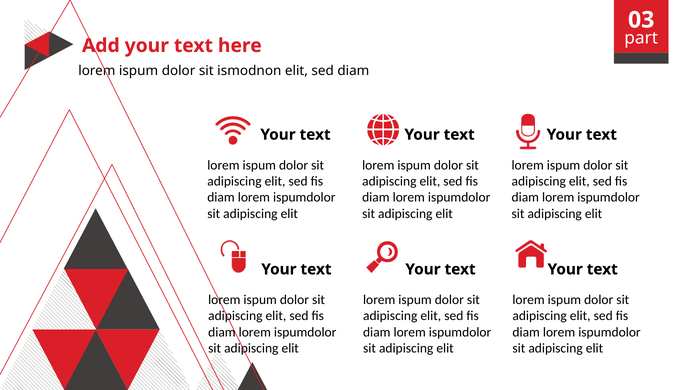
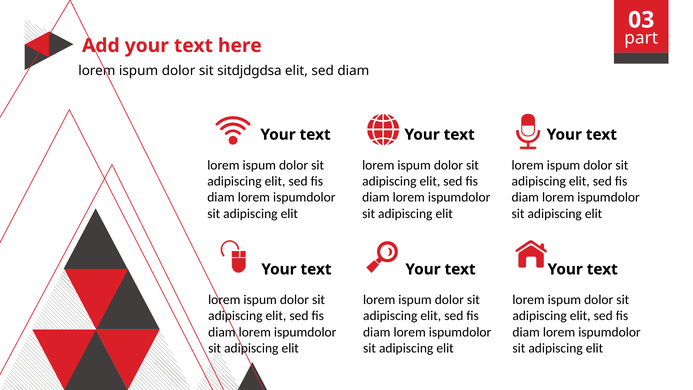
ismodnon: ismodnon -> sitdjdgdsa
